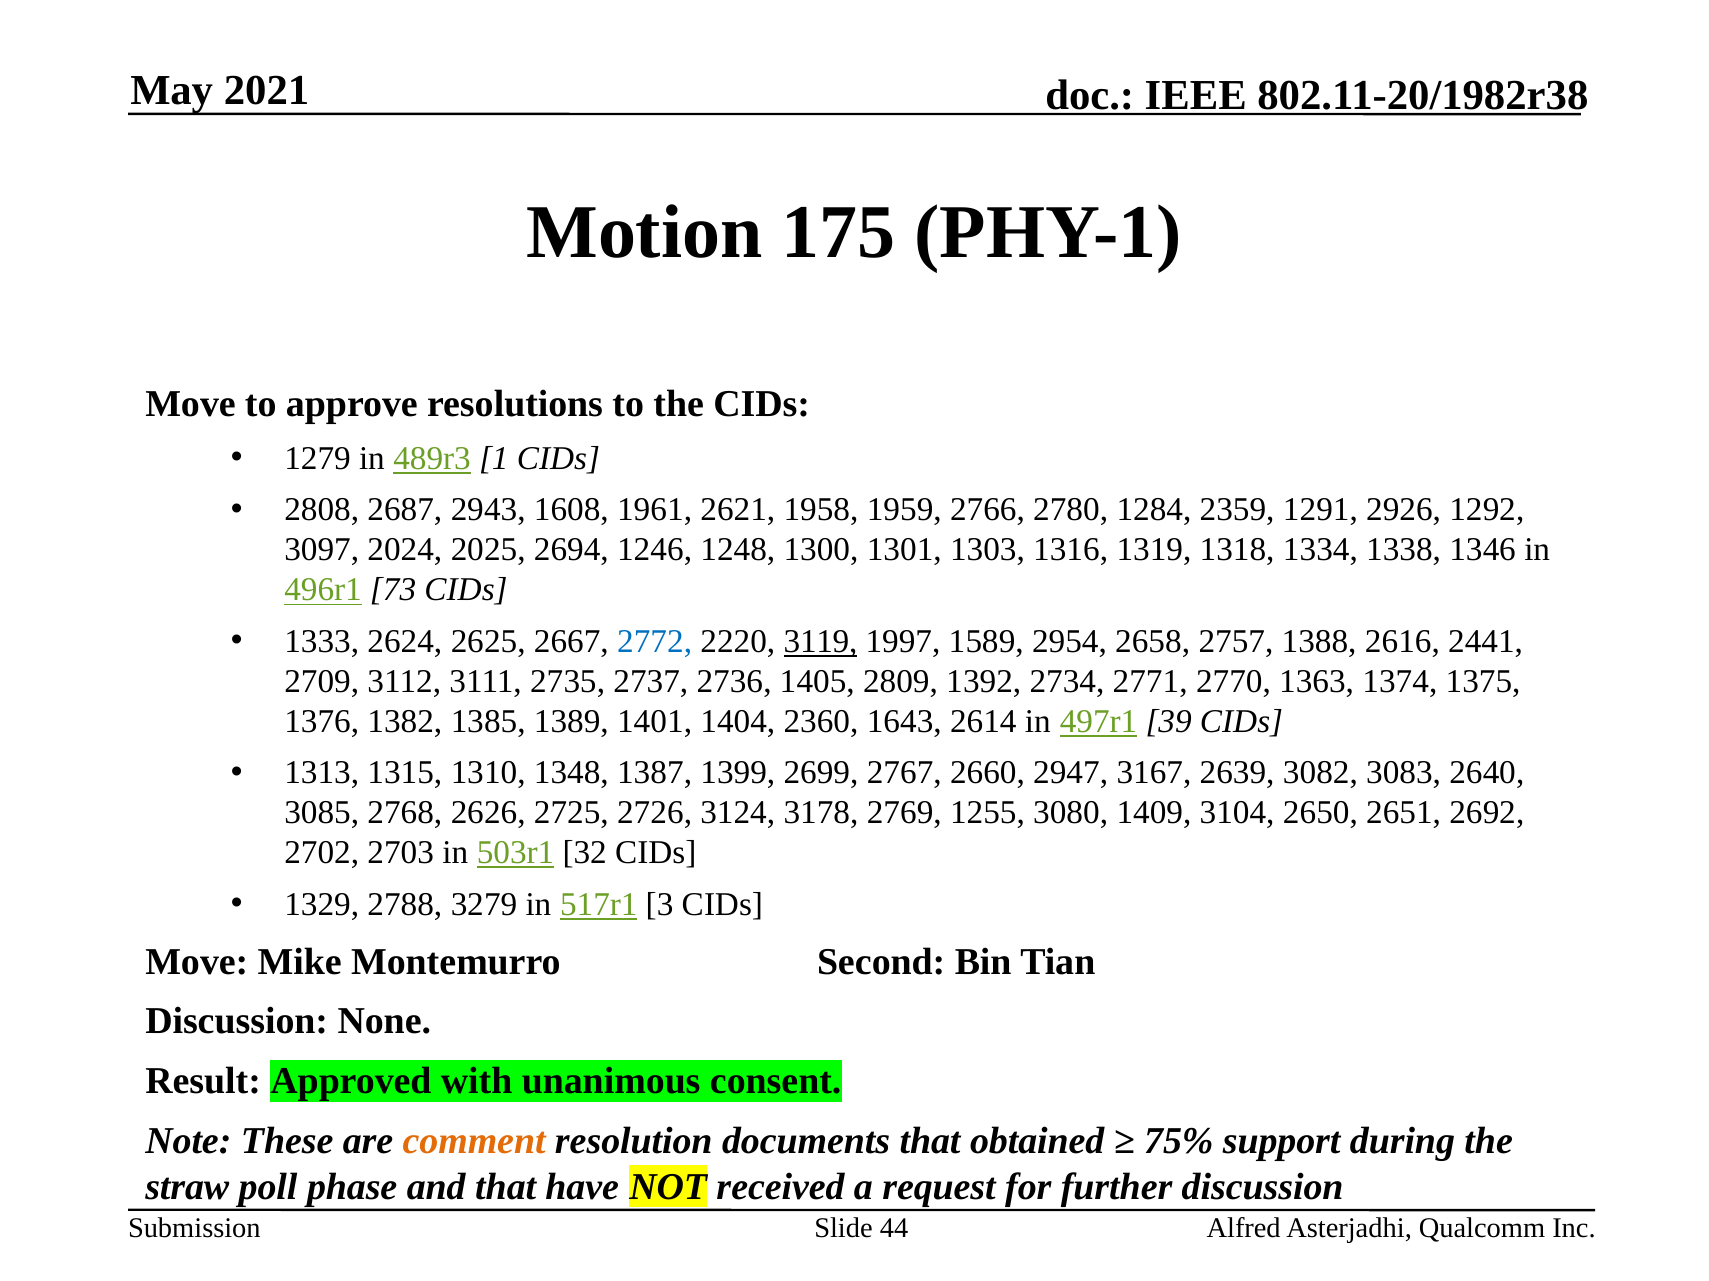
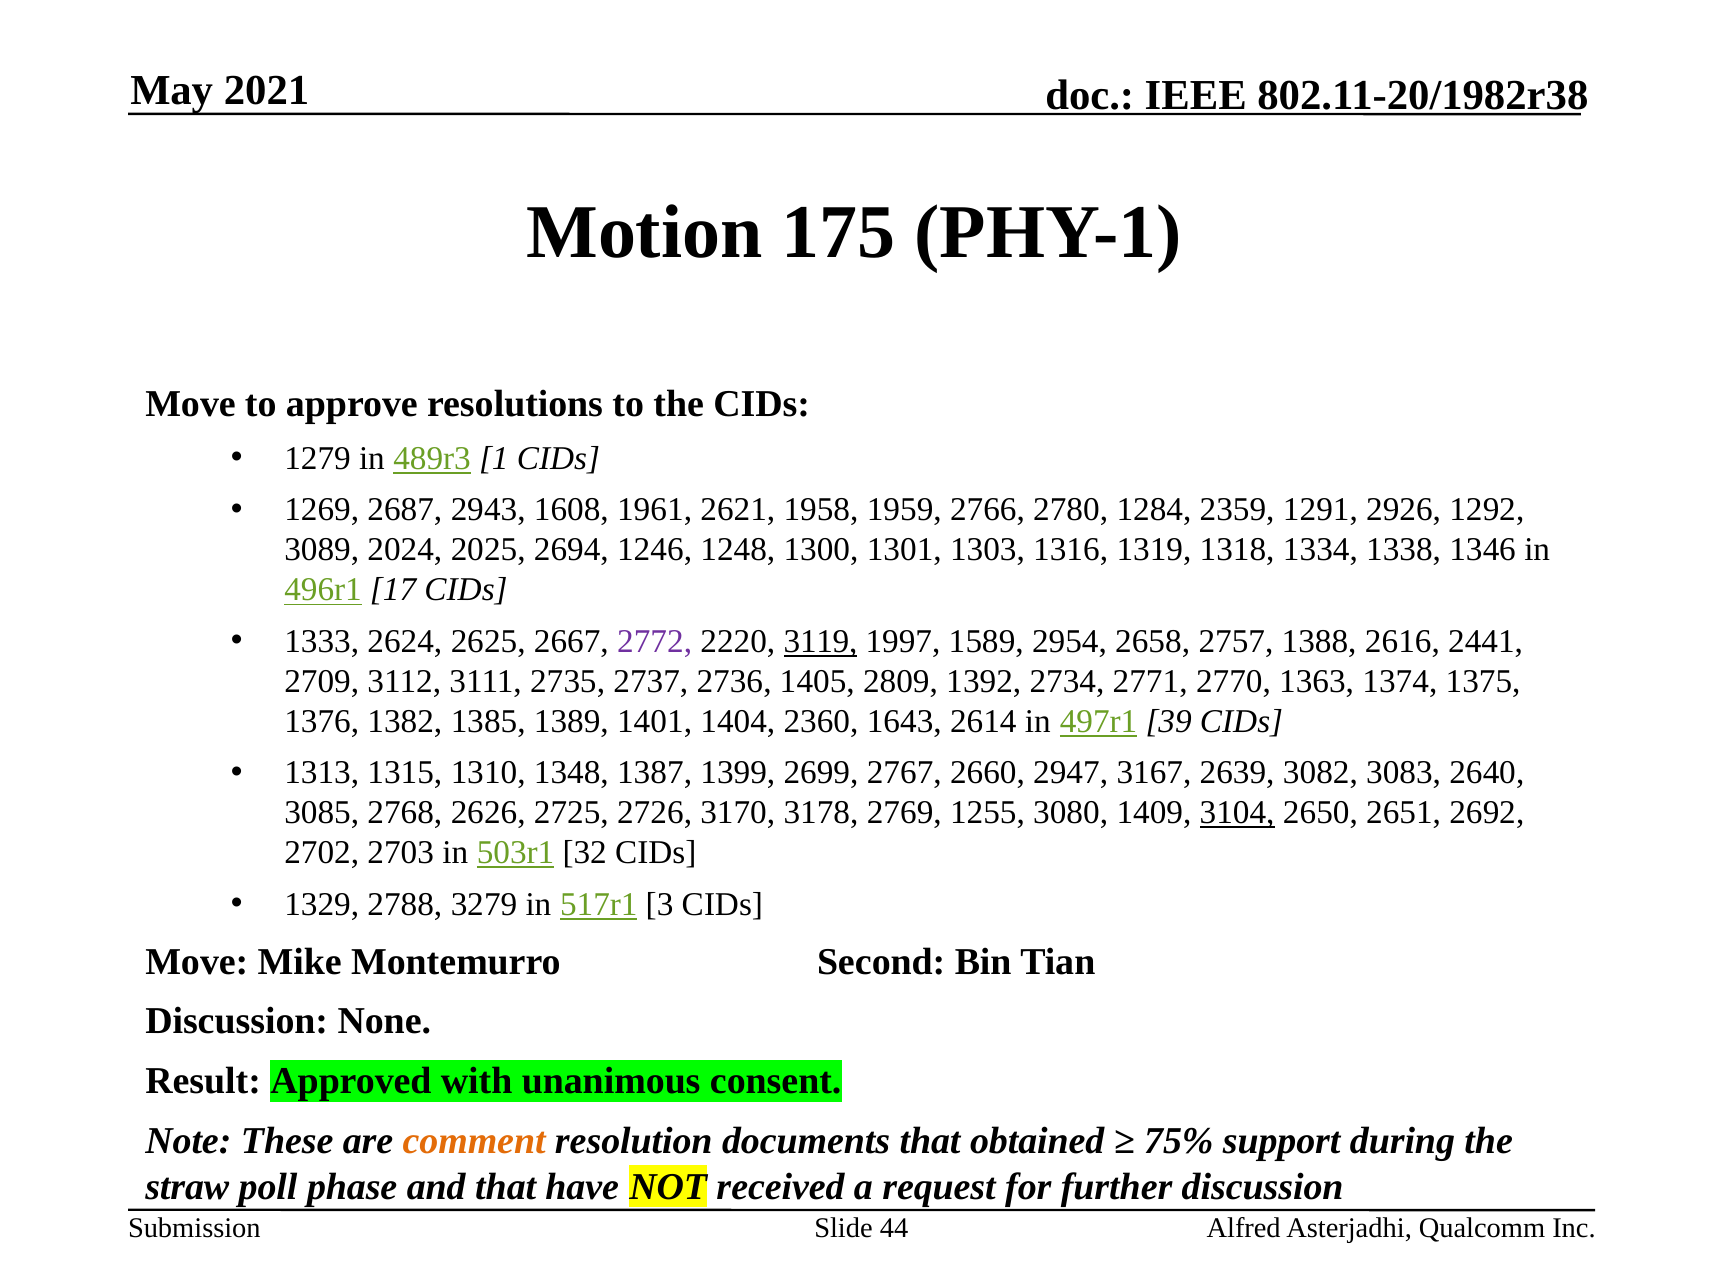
2808: 2808 -> 1269
3097: 3097 -> 3089
73: 73 -> 17
2772 colour: blue -> purple
3124: 3124 -> 3170
3104 underline: none -> present
